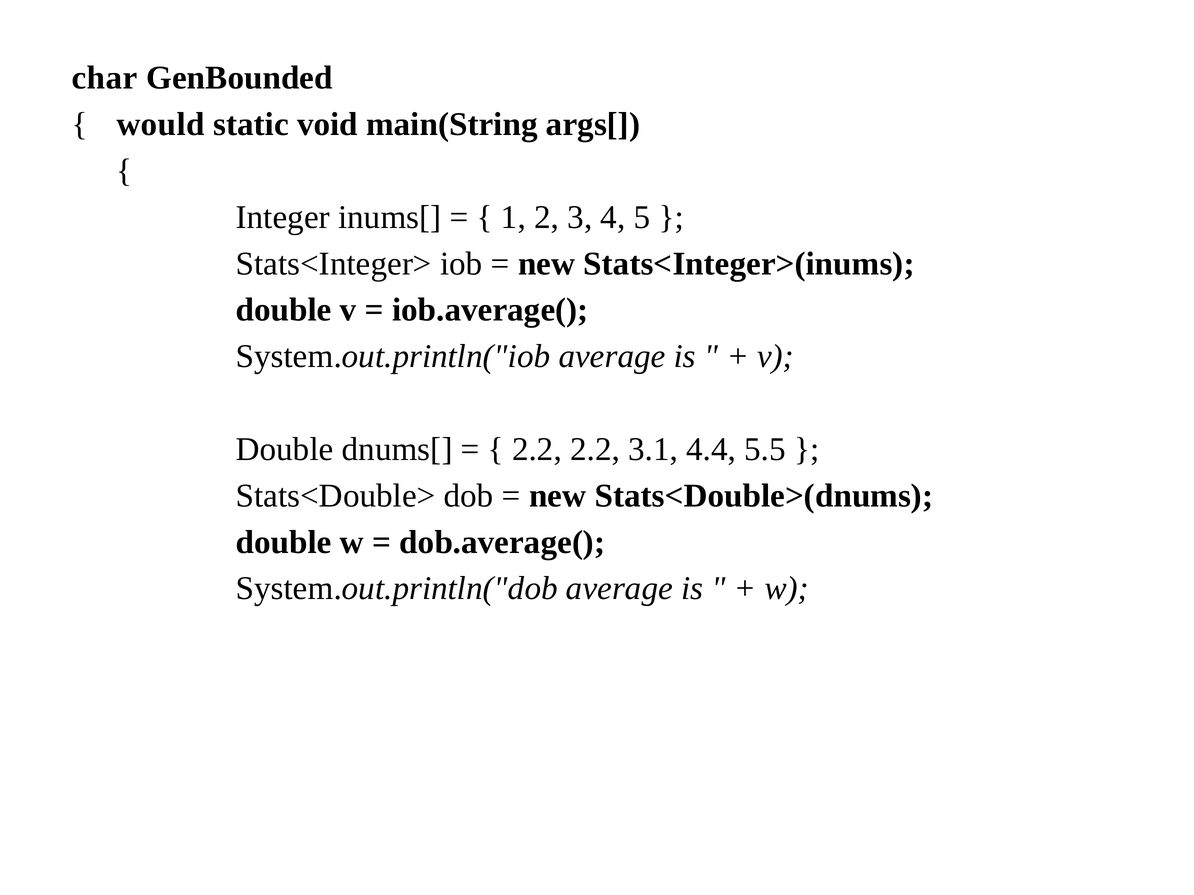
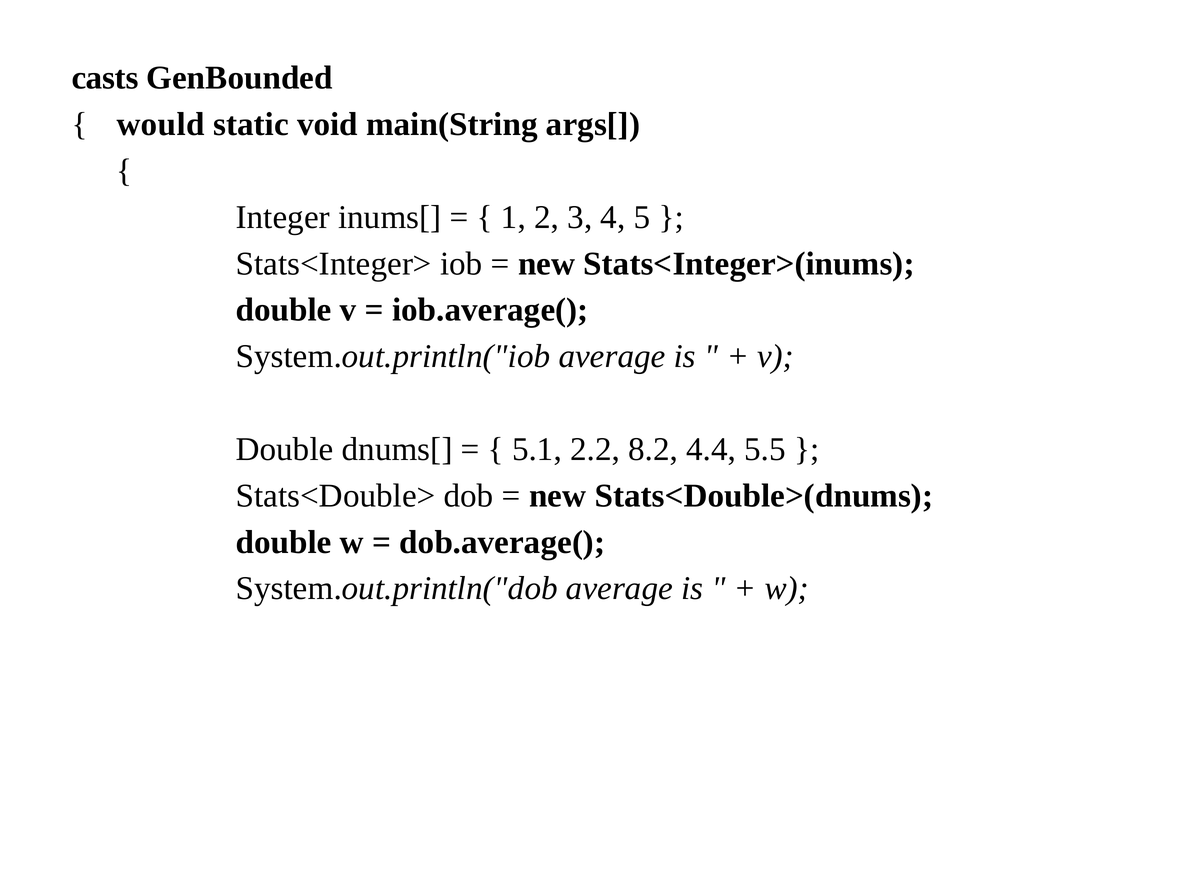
char: char -> casts
2.2 at (537, 449): 2.2 -> 5.1
3.1: 3.1 -> 8.2
